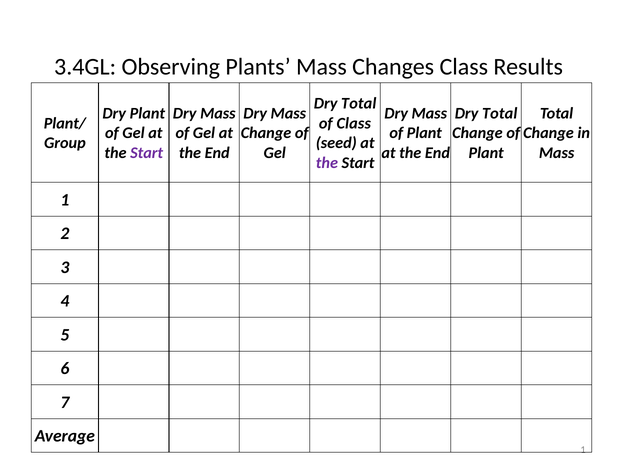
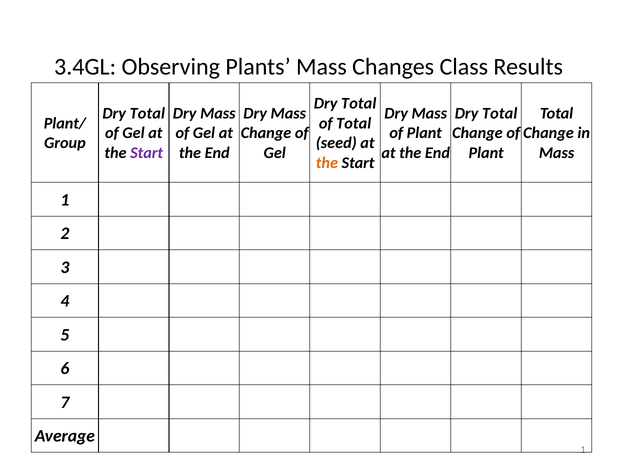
Plant at (147, 113): Plant -> Total
of Class: Class -> Total
the at (327, 163) colour: purple -> orange
